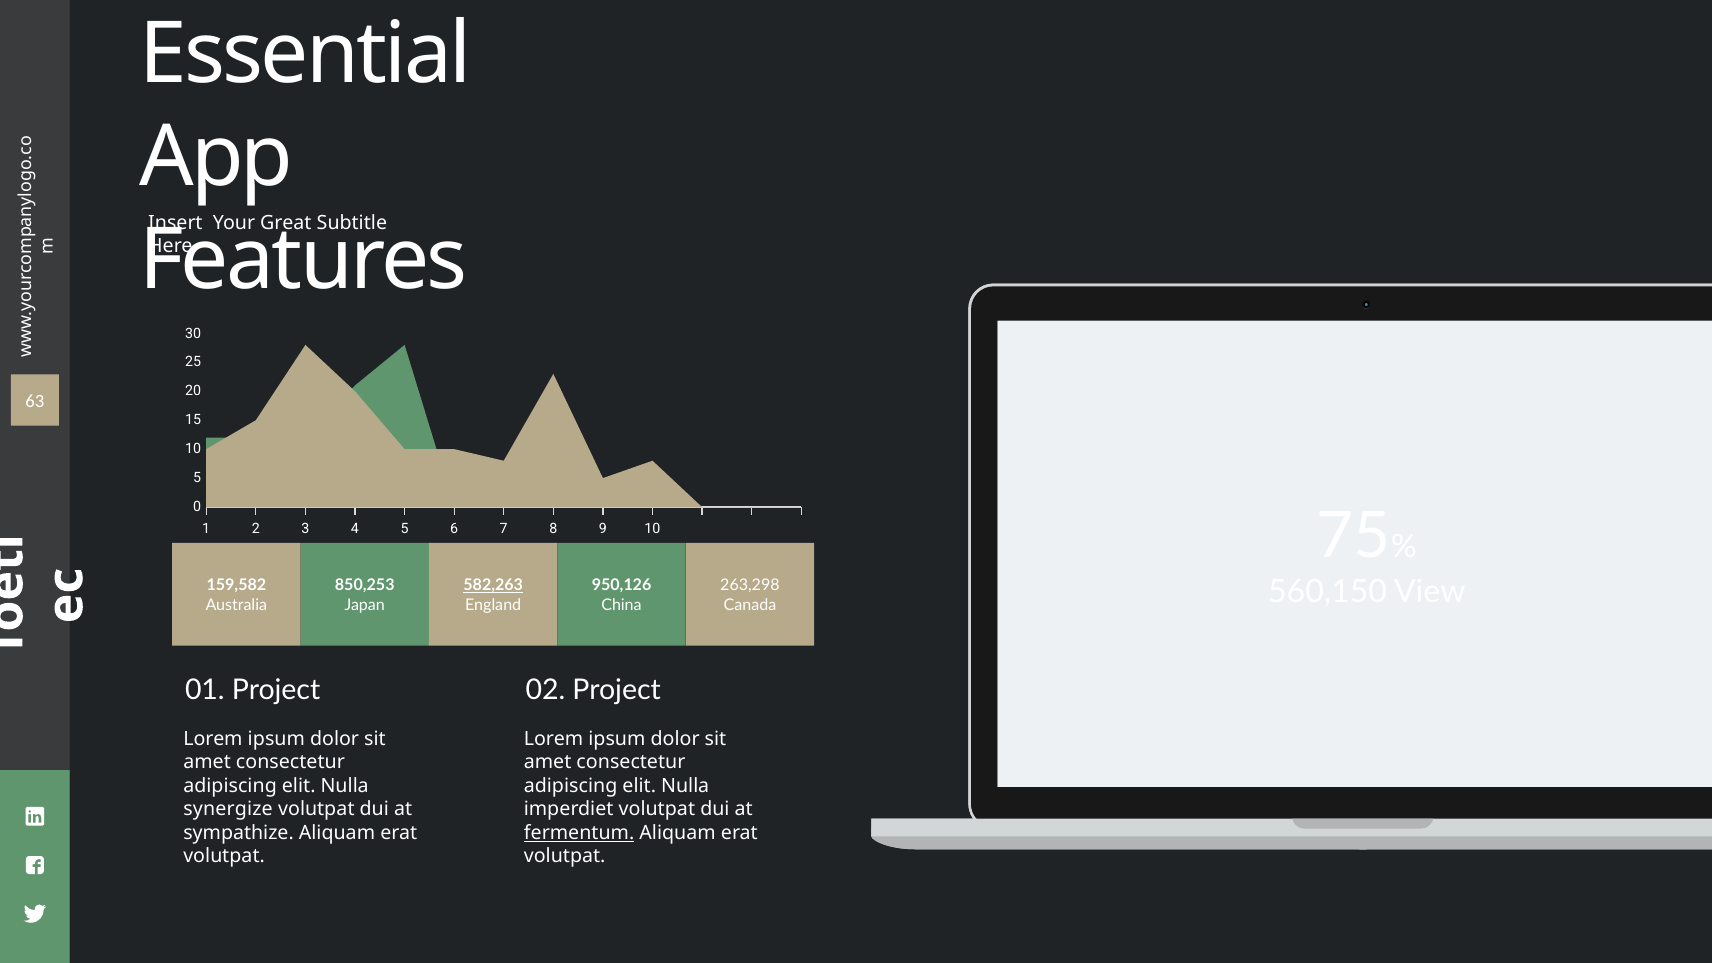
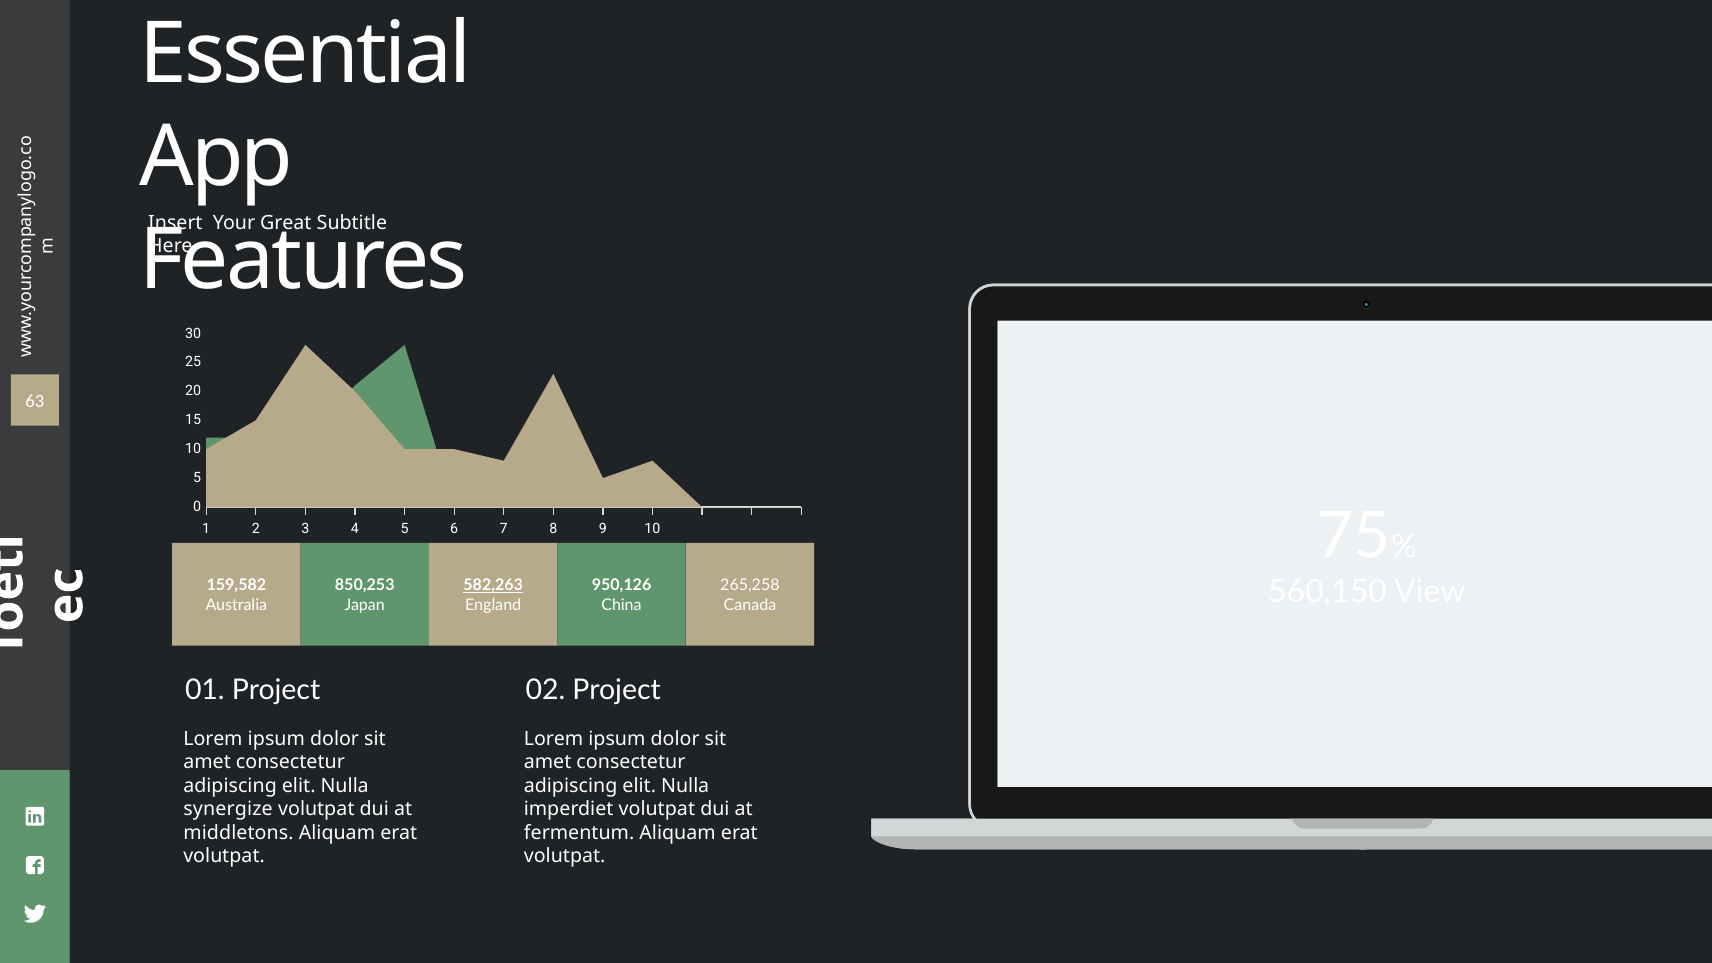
263,298: 263,298 -> 265,258
sympathize: sympathize -> middletons
fermentum underline: present -> none
